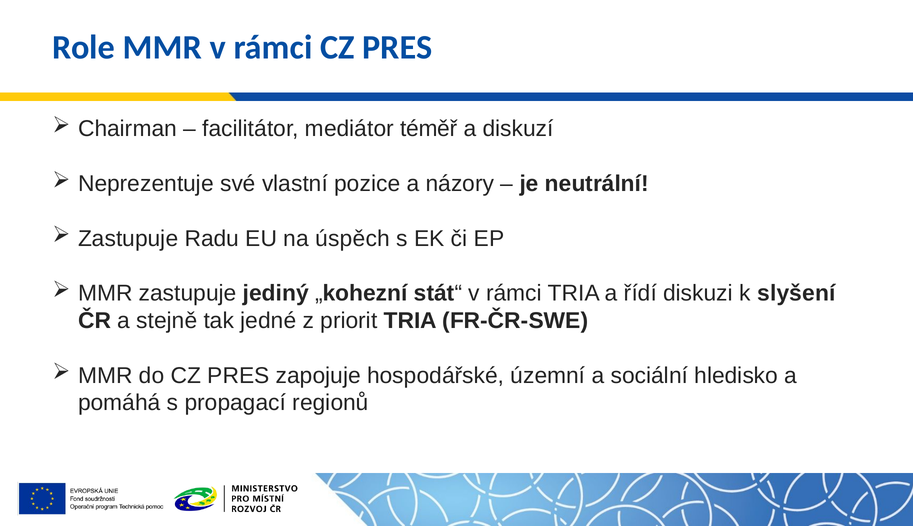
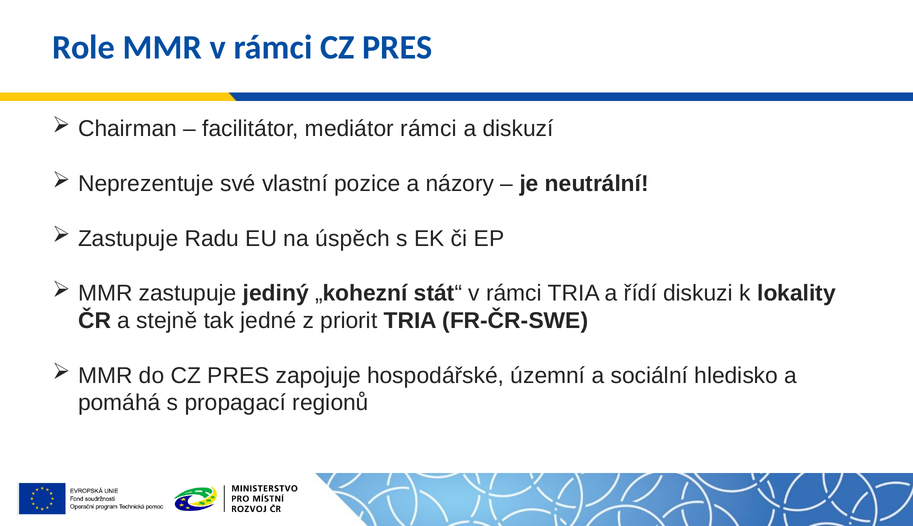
mediátor téměř: téměř -> rámci
slyšení: slyšení -> lokality
